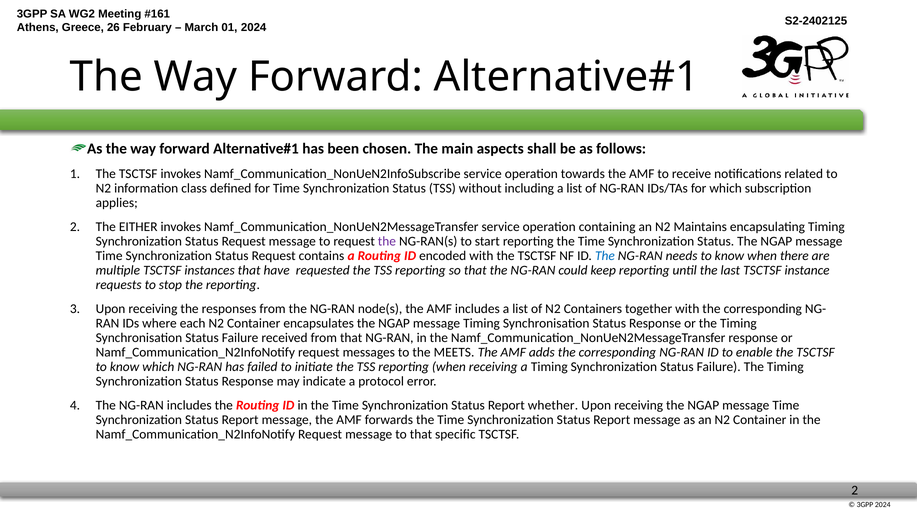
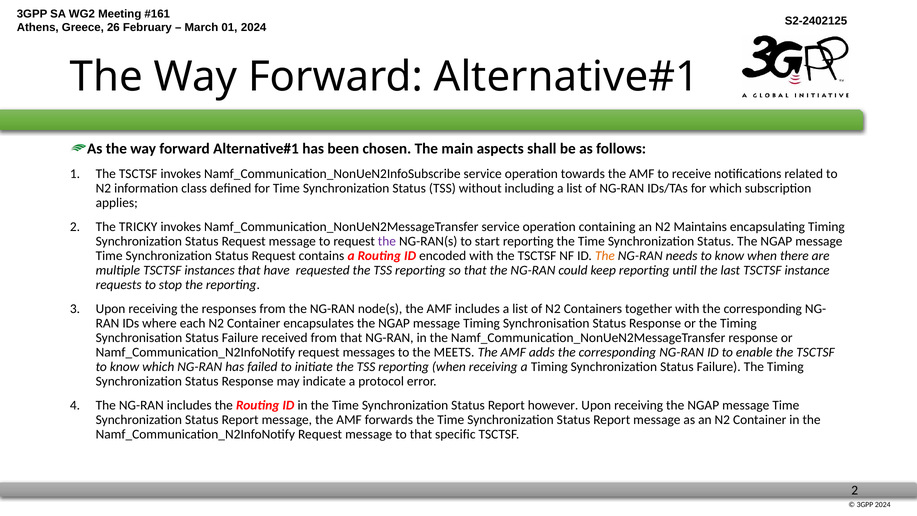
EITHER: EITHER -> TRICKY
The at (605, 256) colour: blue -> orange
whether: whether -> however
